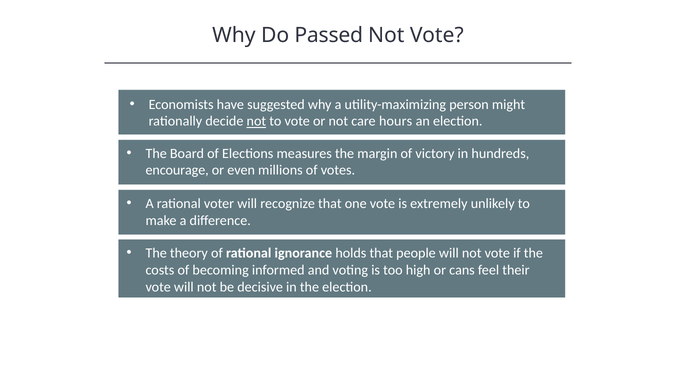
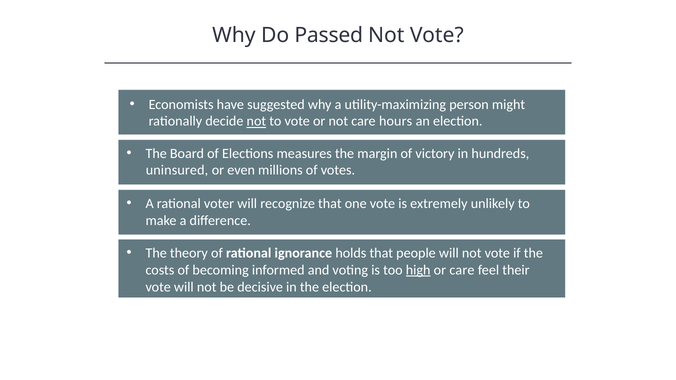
encourage: encourage -> uninsured
high underline: none -> present
or cans: cans -> care
